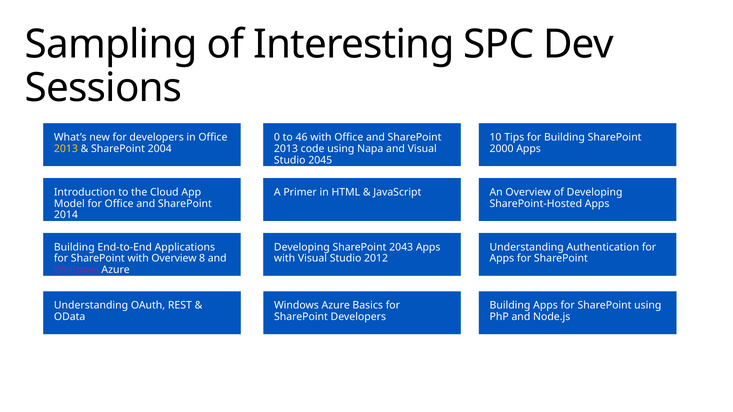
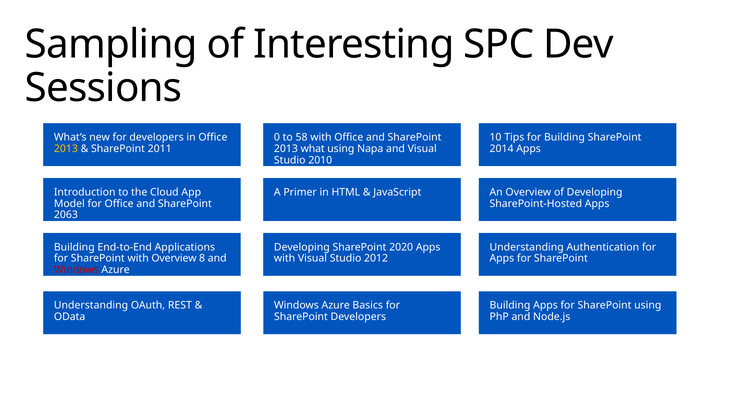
46: 46 -> 58
2004: 2004 -> 2011
code: code -> what
2000: 2000 -> 2014
2045: 2045 -> 2010
2014: 2014 -> 2063
2043: 2043 -> 2020
Windows at (76, 270) colour: purple -> red
